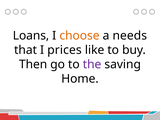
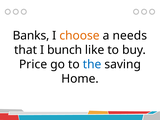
Loans: Loans -> Banks
prices: prices -> bunch
Then: Then -> Price
the colour: purple -> blue
